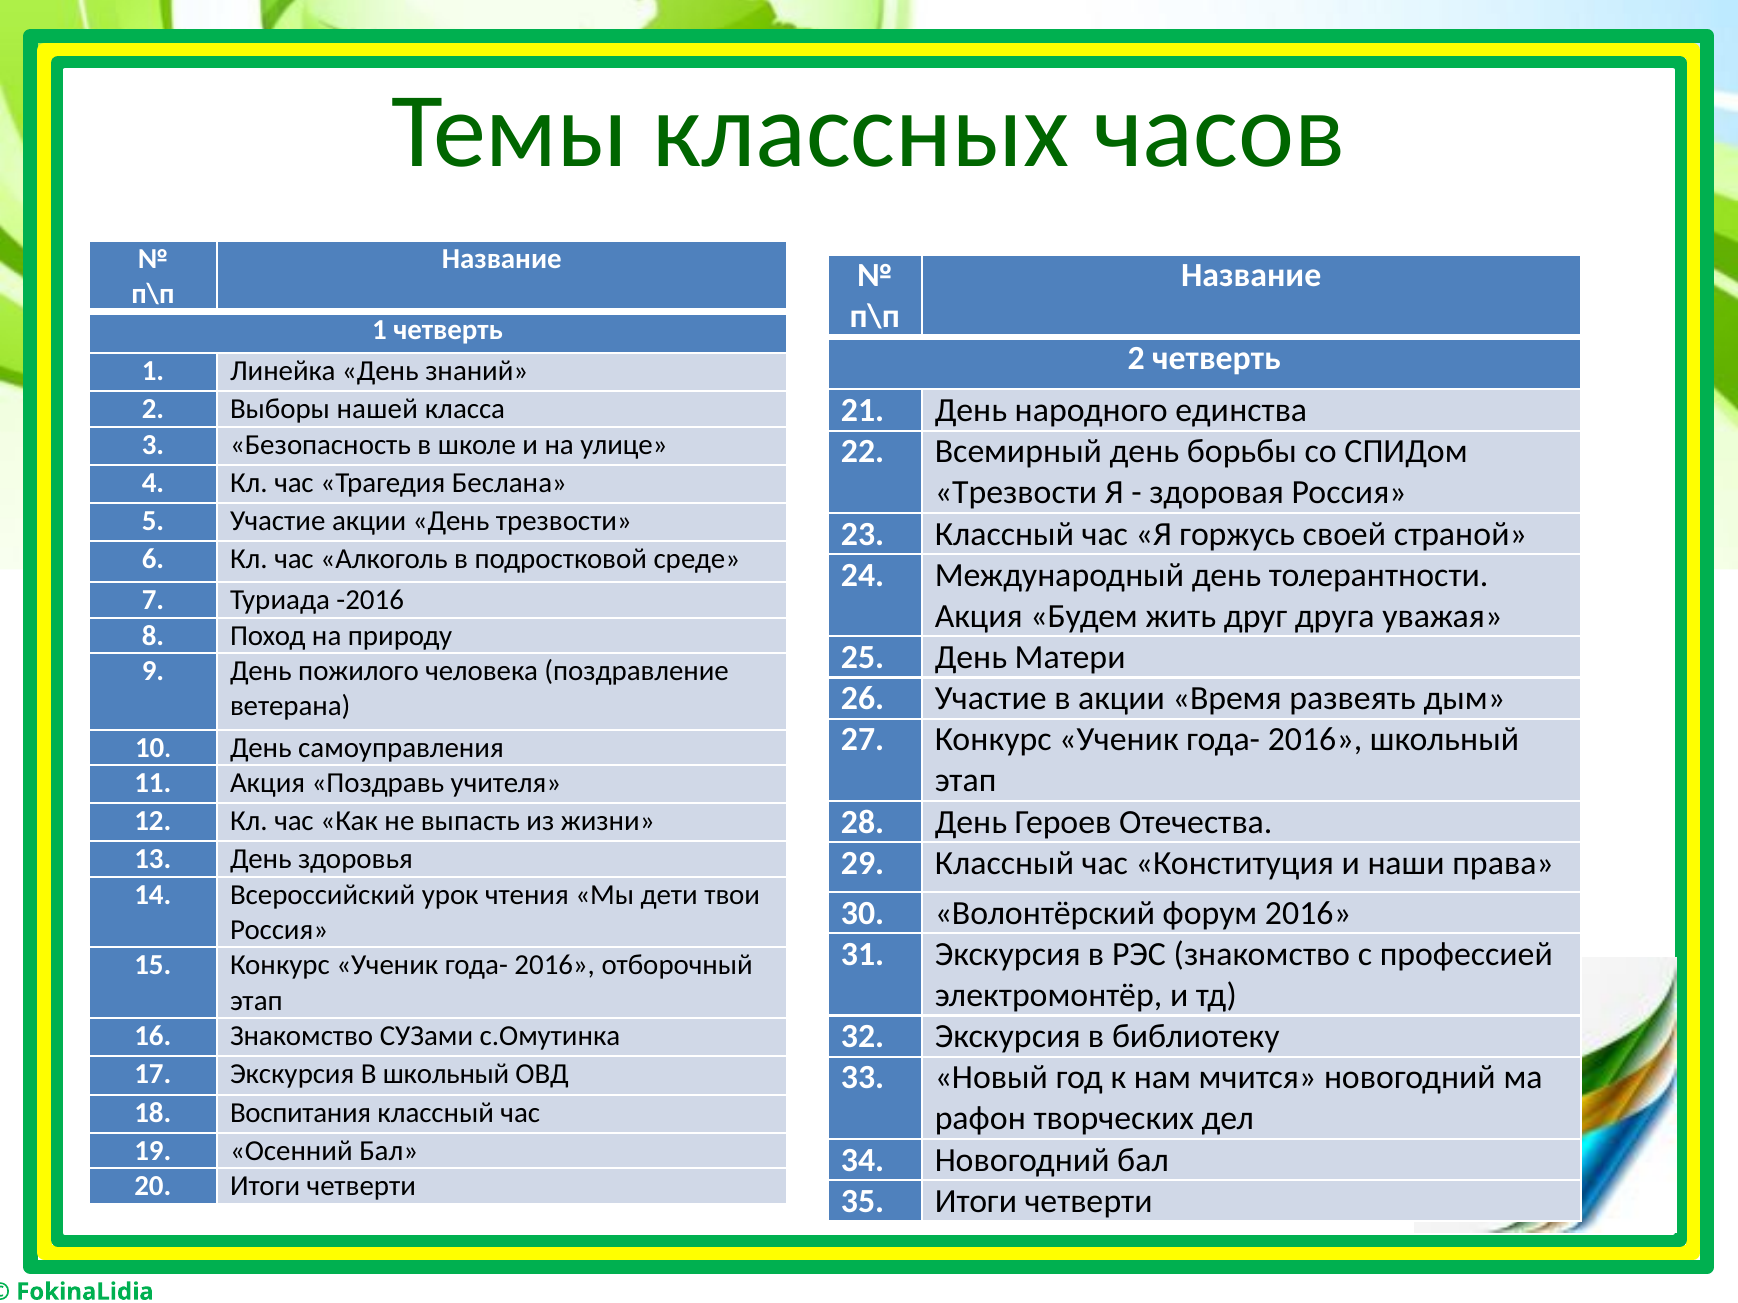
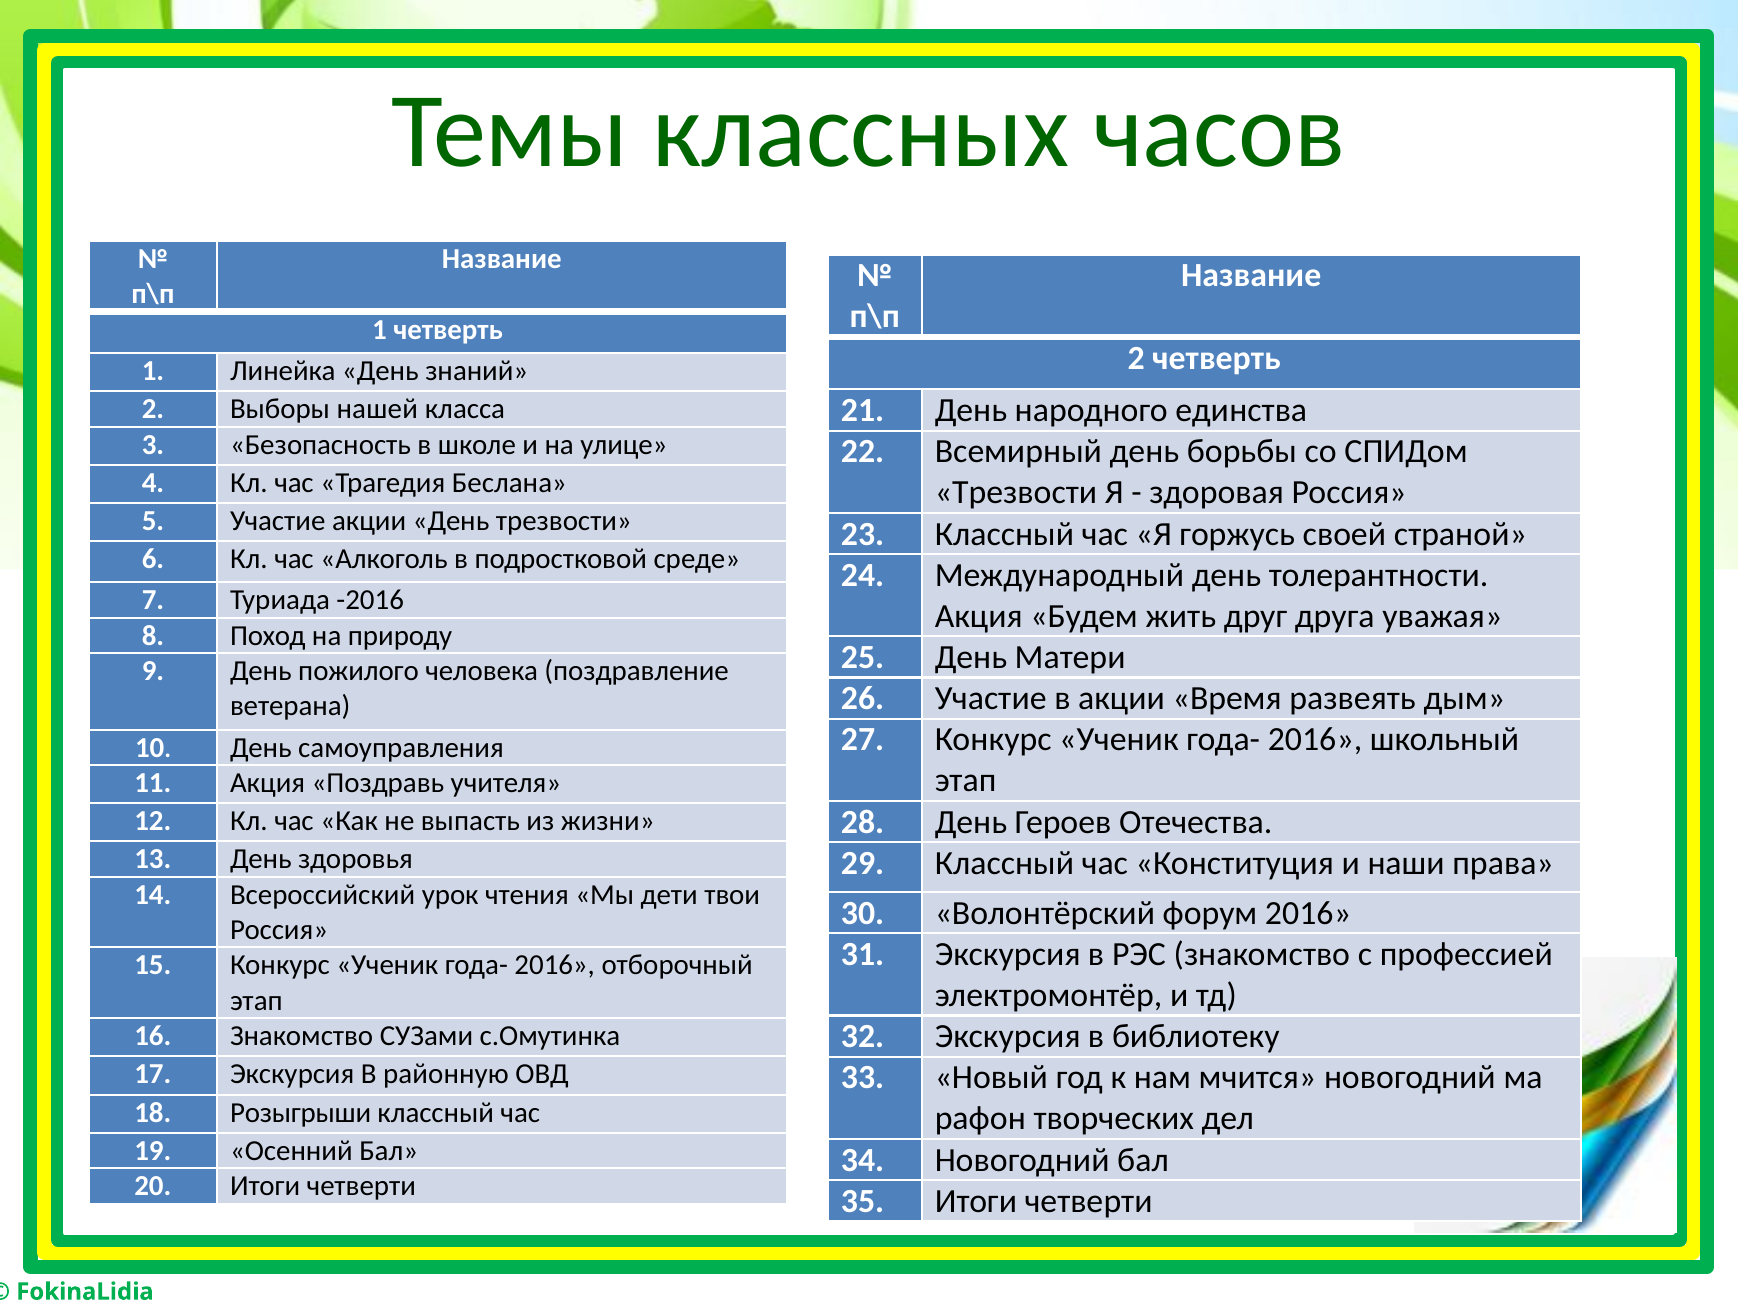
В школьный: школьный -> районную
Воспитания: Воспитания -> Розыгрыши
